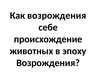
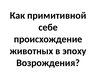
Как возрождения: возрождения -> примитивной
